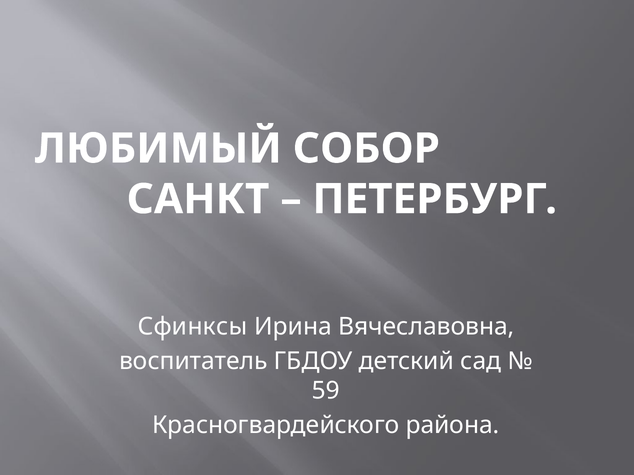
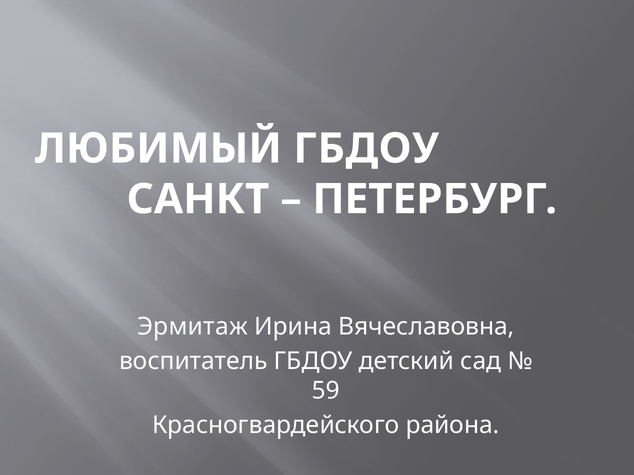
ЛЮБИМЫЙ СОБОР: СОБОР -> ГБДОУ
Сфинксы: Сфинксы -> Эрмитаж
